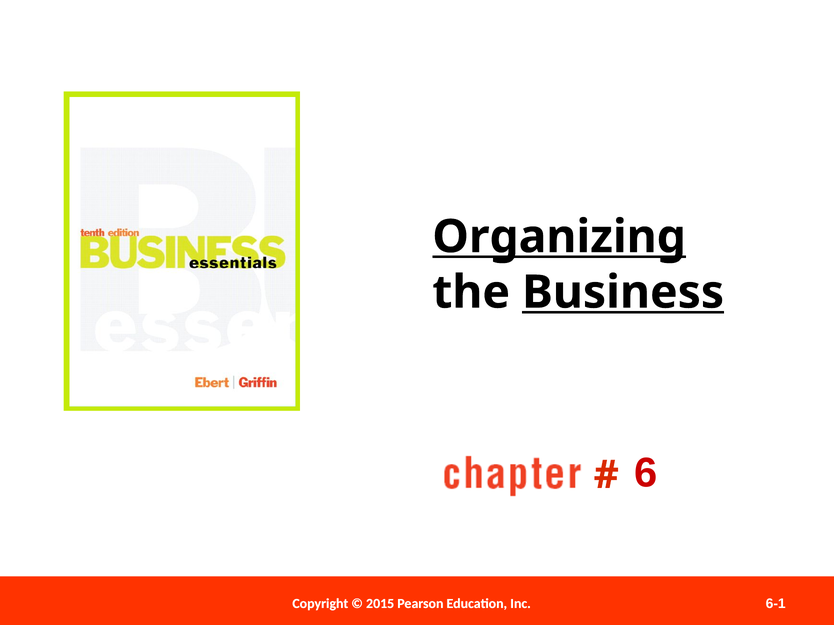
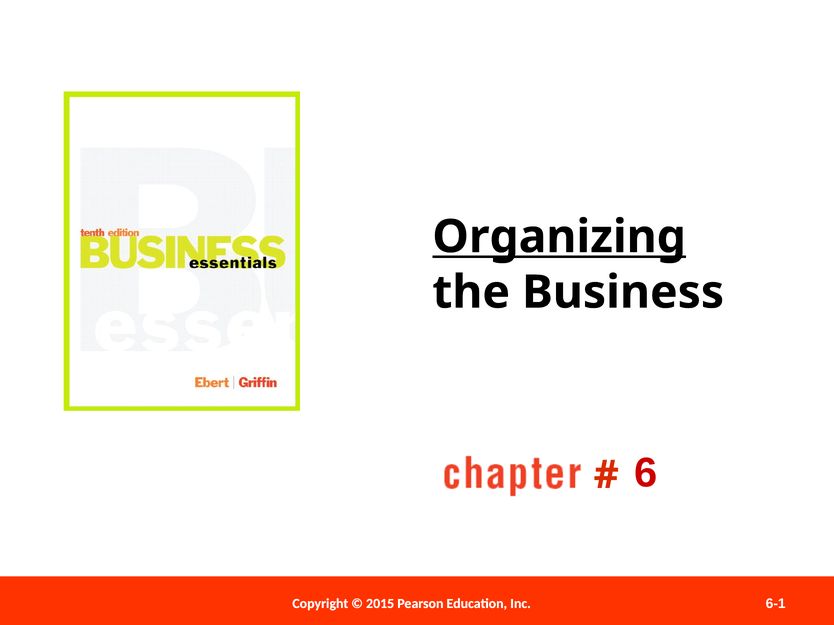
Business underline: present -> none
